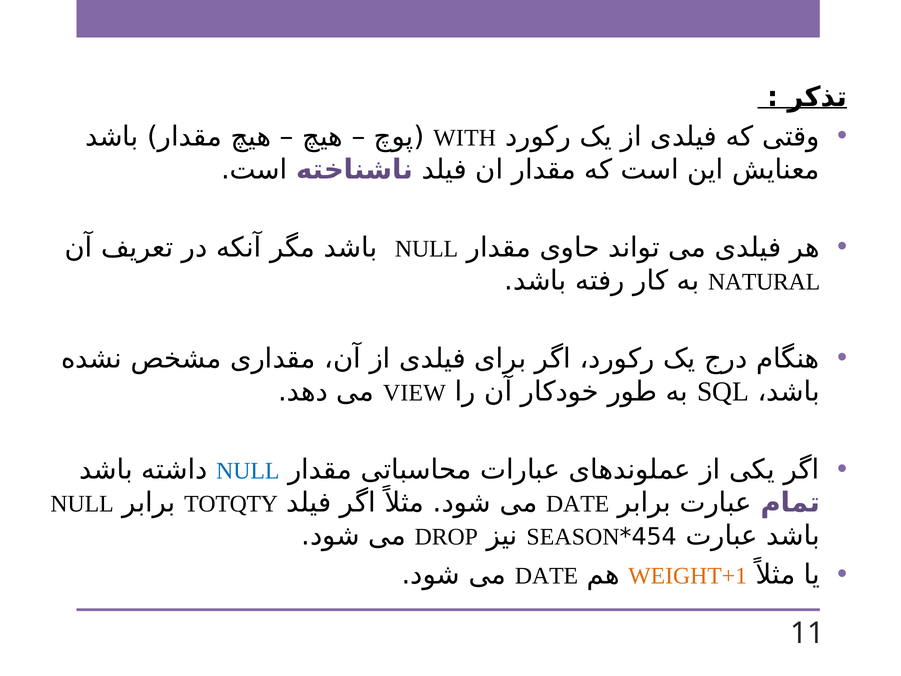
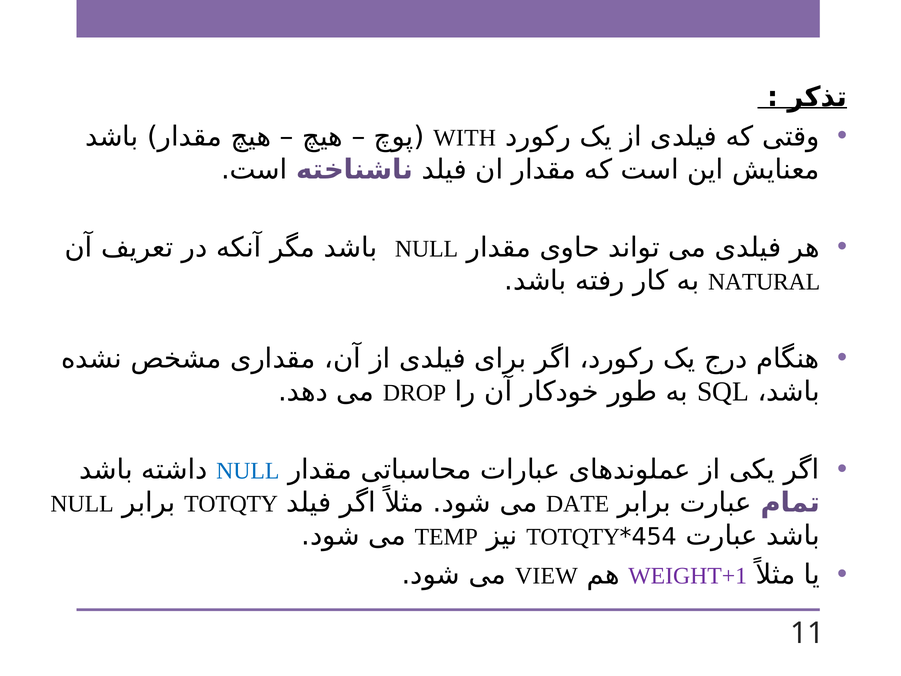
VIEW: VIEW -> DROP
DROP: DROP -> TEMP
SEASON at (573, 537): SEASON -> TOTQTY
DATE at (547, 576): DATE -> VIEW
WEIGHT+1 colour: orange -> purple
